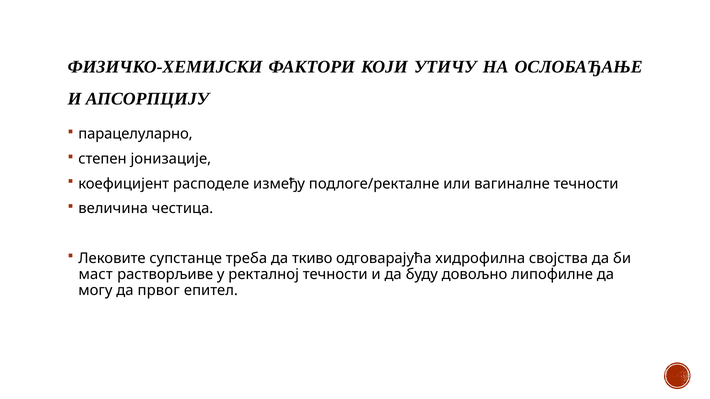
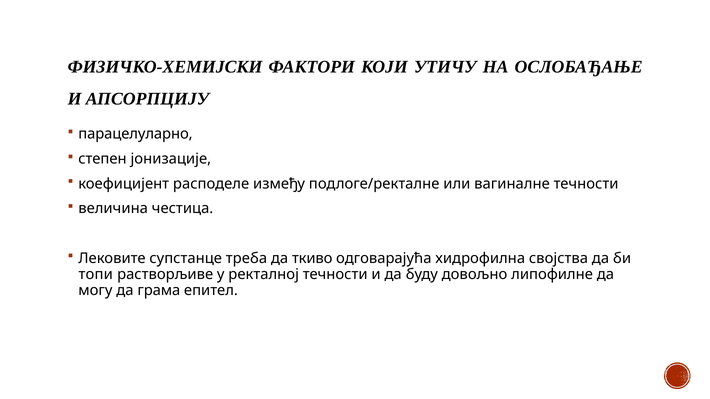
маст: маст -> топи
првог: првог -> грама
